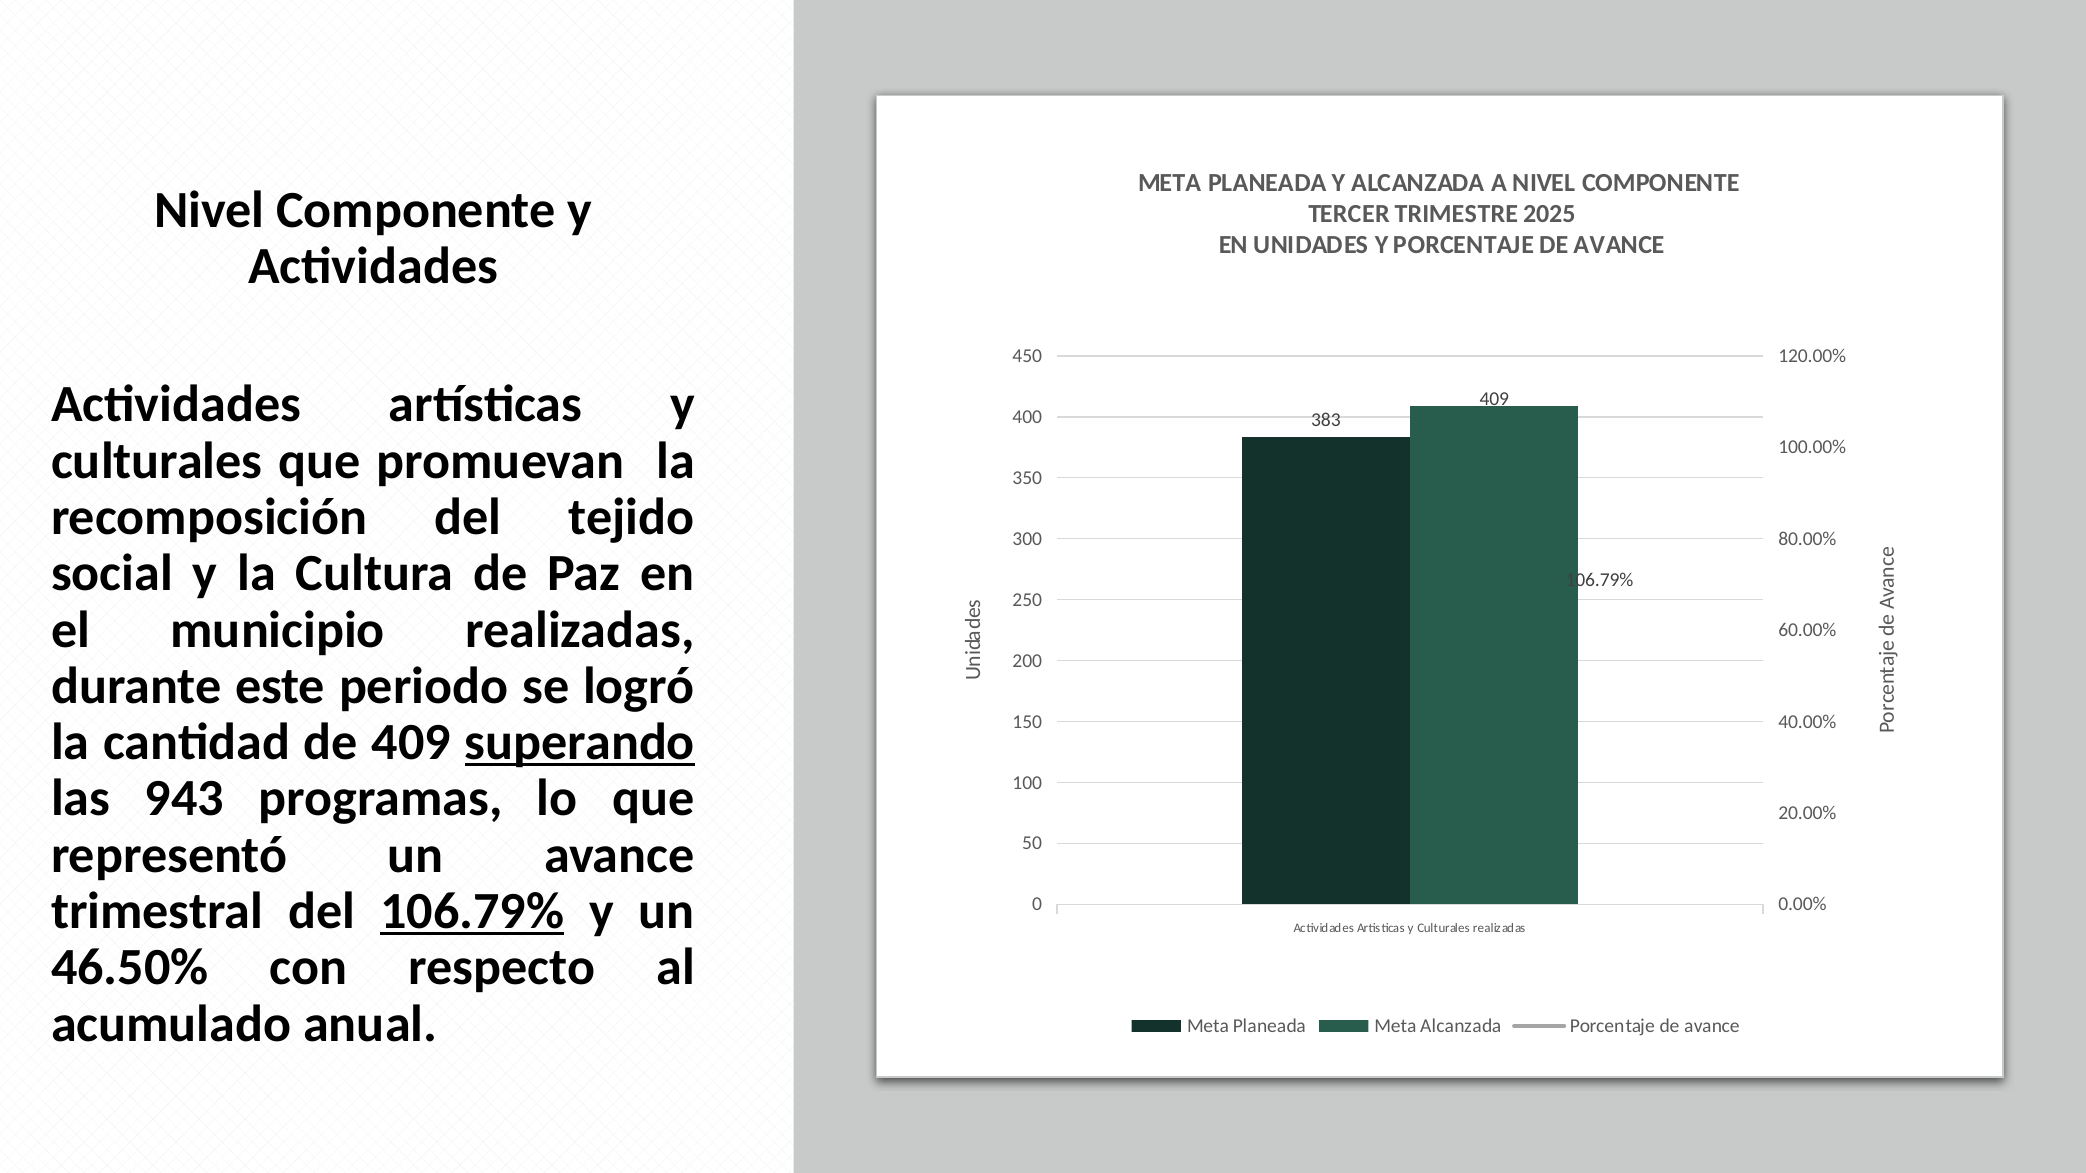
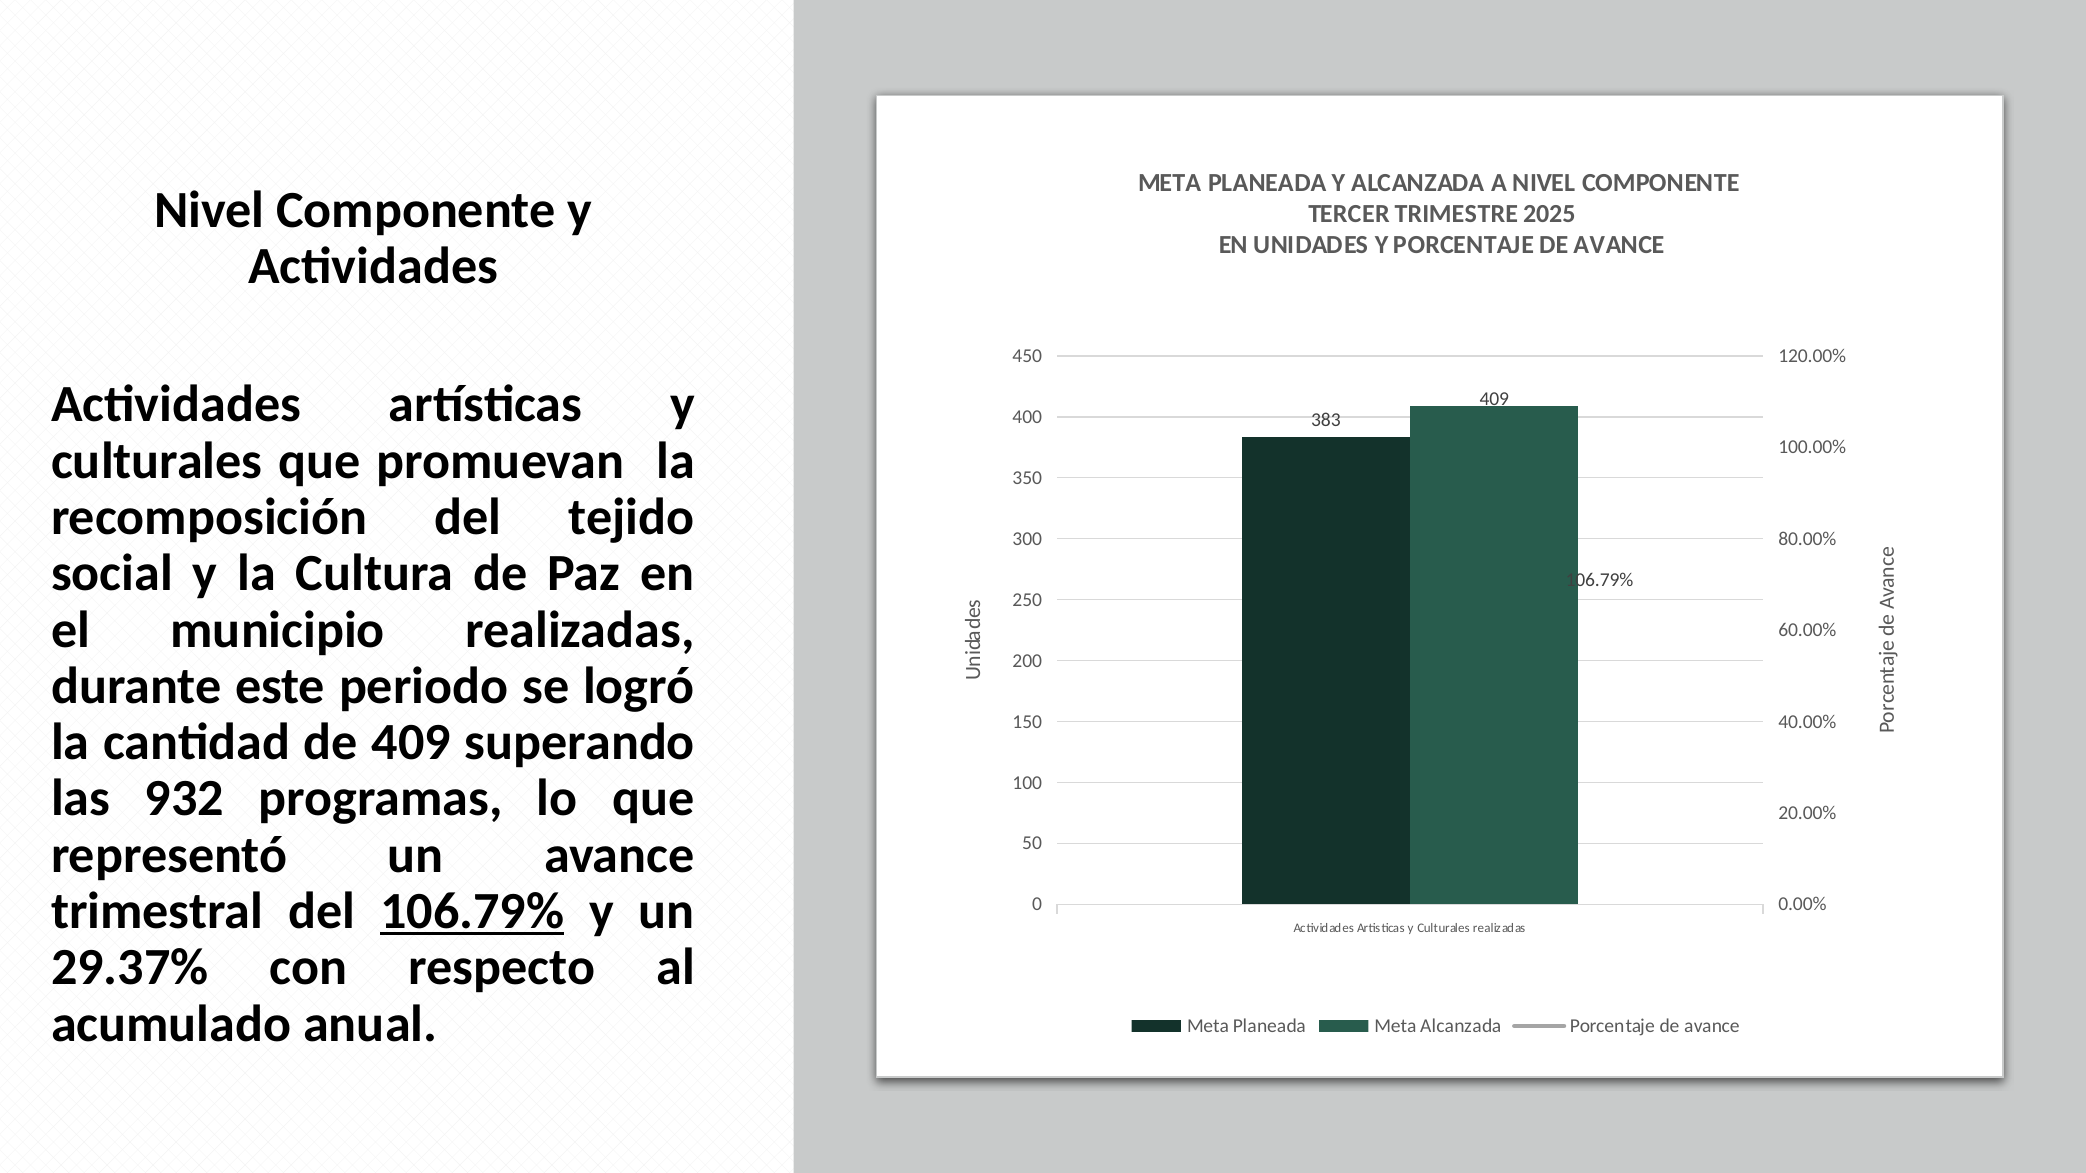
superando underline: present -> none
943: 943 -> 932
46.50%: 46.50% -> 29.37%
